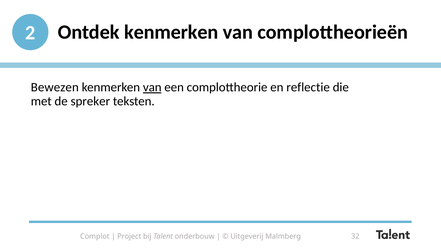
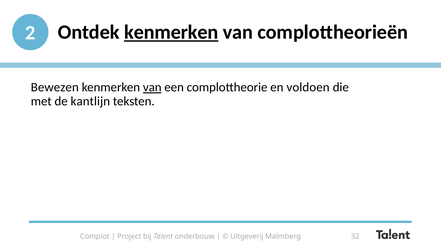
kenmerken at (171, 32) underline: none -> present
reflectie: reflectie -> voldoen
spreker: spreker -> kantlijn
